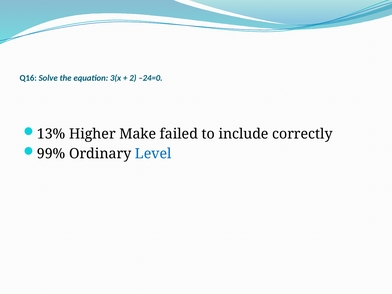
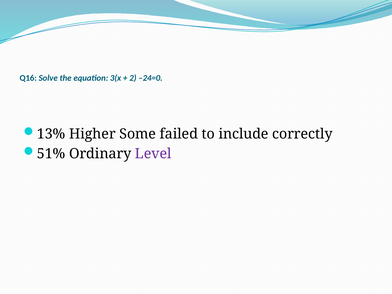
Make: Make -> Some
99%: 99% -> 51%
Level colour: blue -> purple
